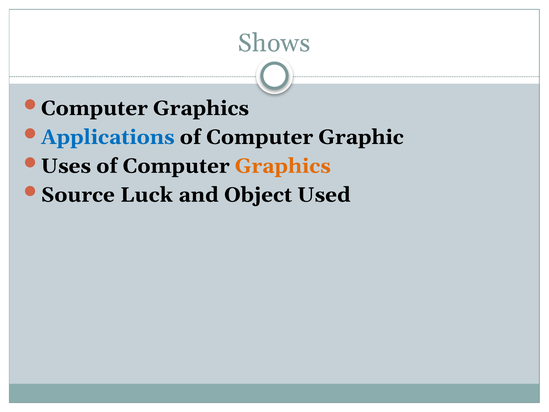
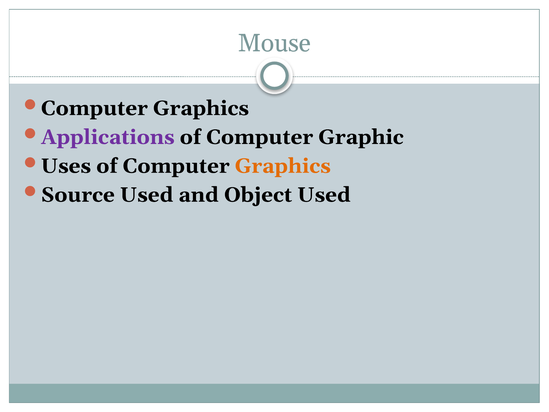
Shows: Shows -> Mouse
Applications colour: blue -> purple
Source Luck: Luck -> Used
